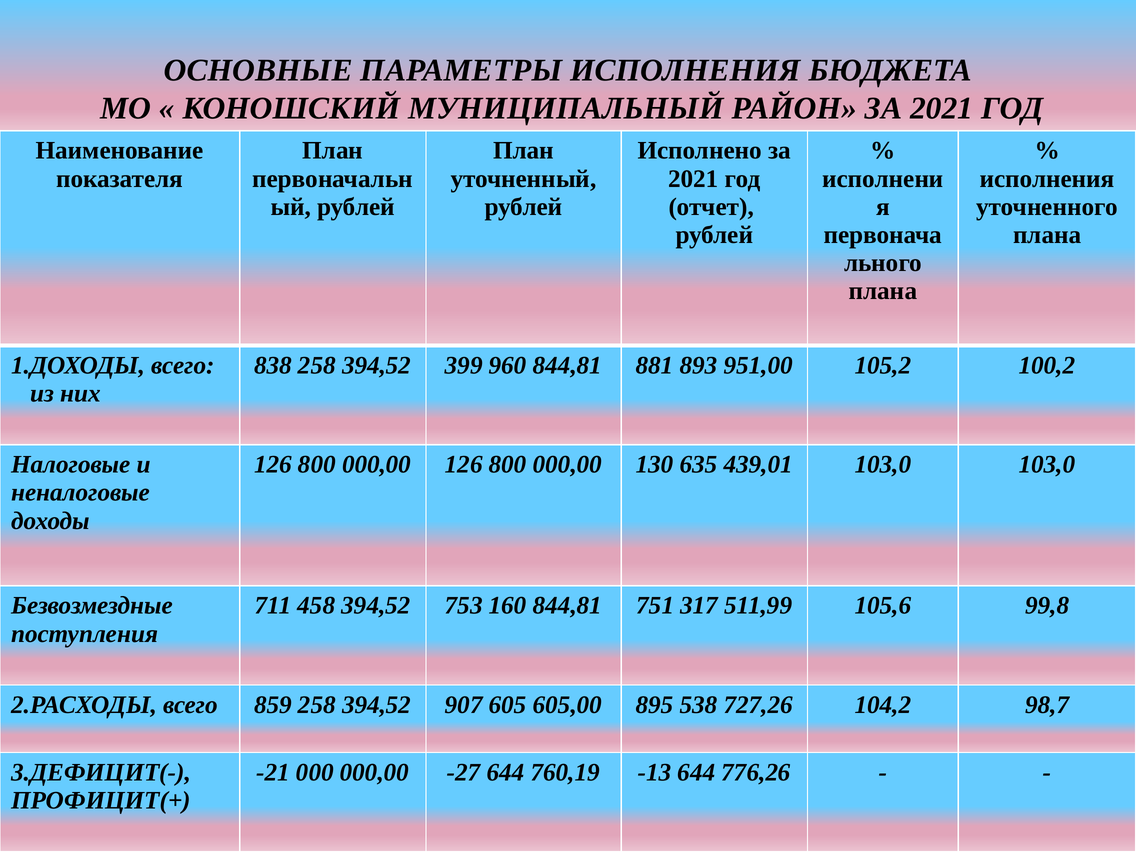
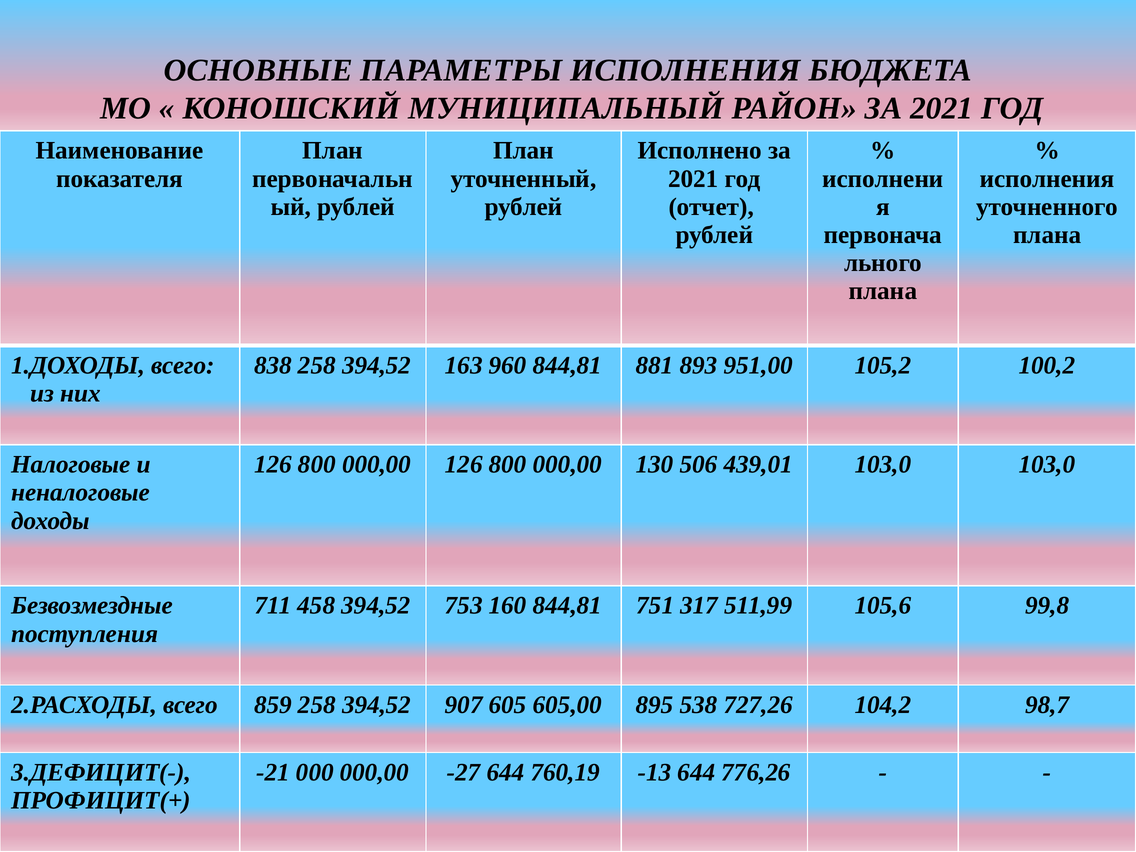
399: 399 -> 163
635: 635 -> 506
